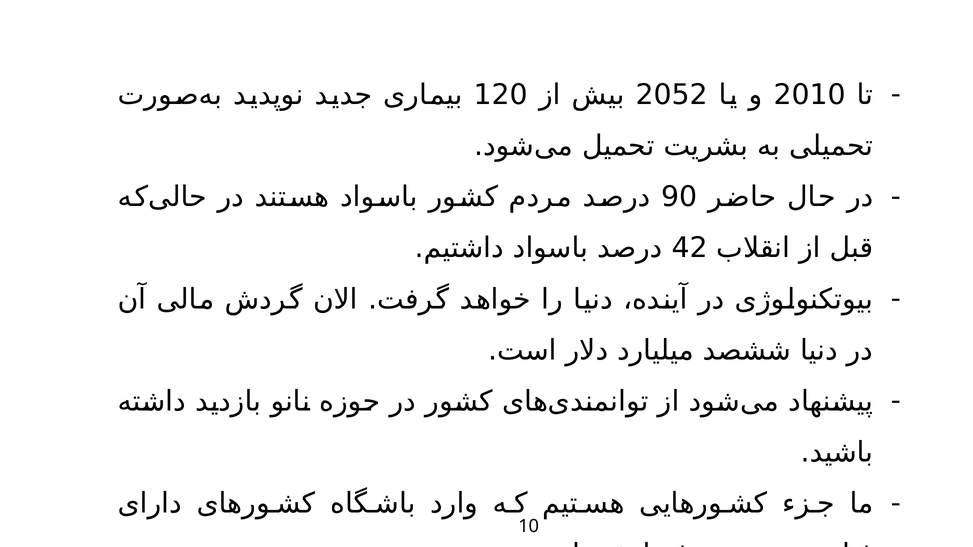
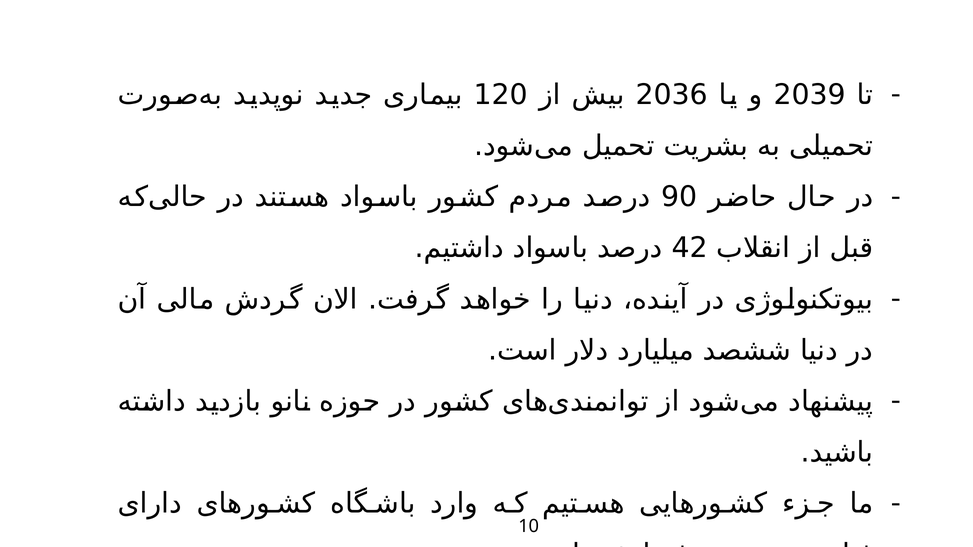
2052: 2052 -> 2036
2010: 2010 -> 2039
